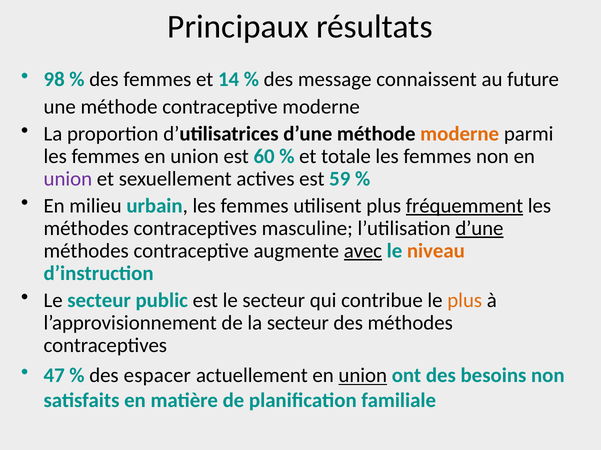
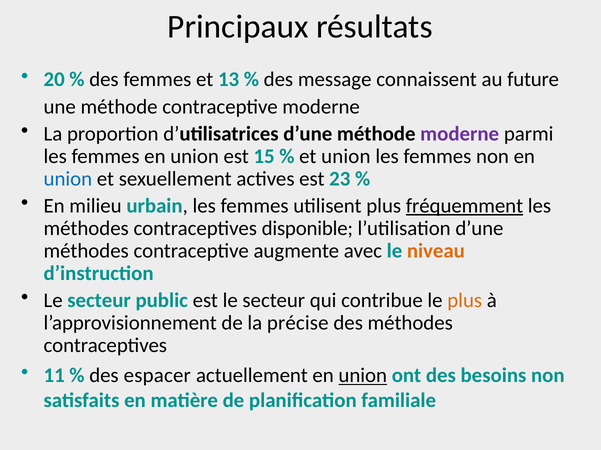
98: 98 -> 20
14: 14 -> 13
moderne at (460, 134) colour: orange -> purple
60: 60 -> 15
et totale: totale -> union
union at (68, 179) colour: purple -> blue
59: 59 -> 23
masculine: masculine -> disponible
d’une at (479, 229) underline: present -> none
avec underline: present -> none
la secteur: secteur -> précise
47: 47 -> 11
